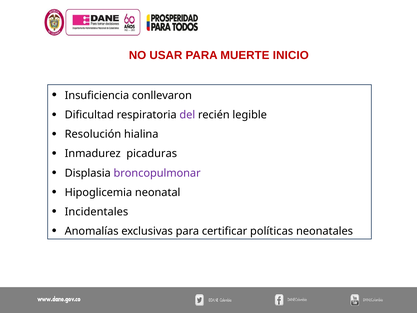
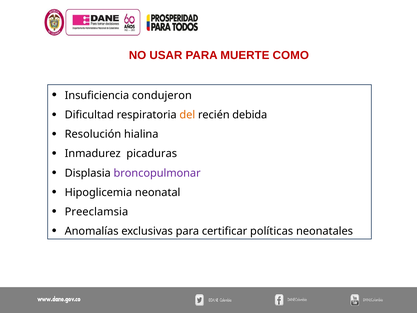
INICIO: INICIO -> COMO
conllevaron: conllevaron -> condujeron
del colour: purple -> orange
legible: legible -> debida
Incidentales: Incidentales -> Preeclamsia
